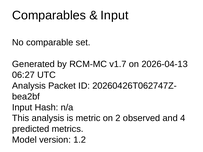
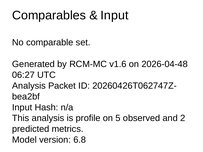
v1.7: v1.7 -> v1.6
2026-04-13: 2026-04-13 -> 2026-04-48
metric: metric -> profile
2: 2 -> 5
4: 4 -> 2
1.2: 1.2 -> 6.8
